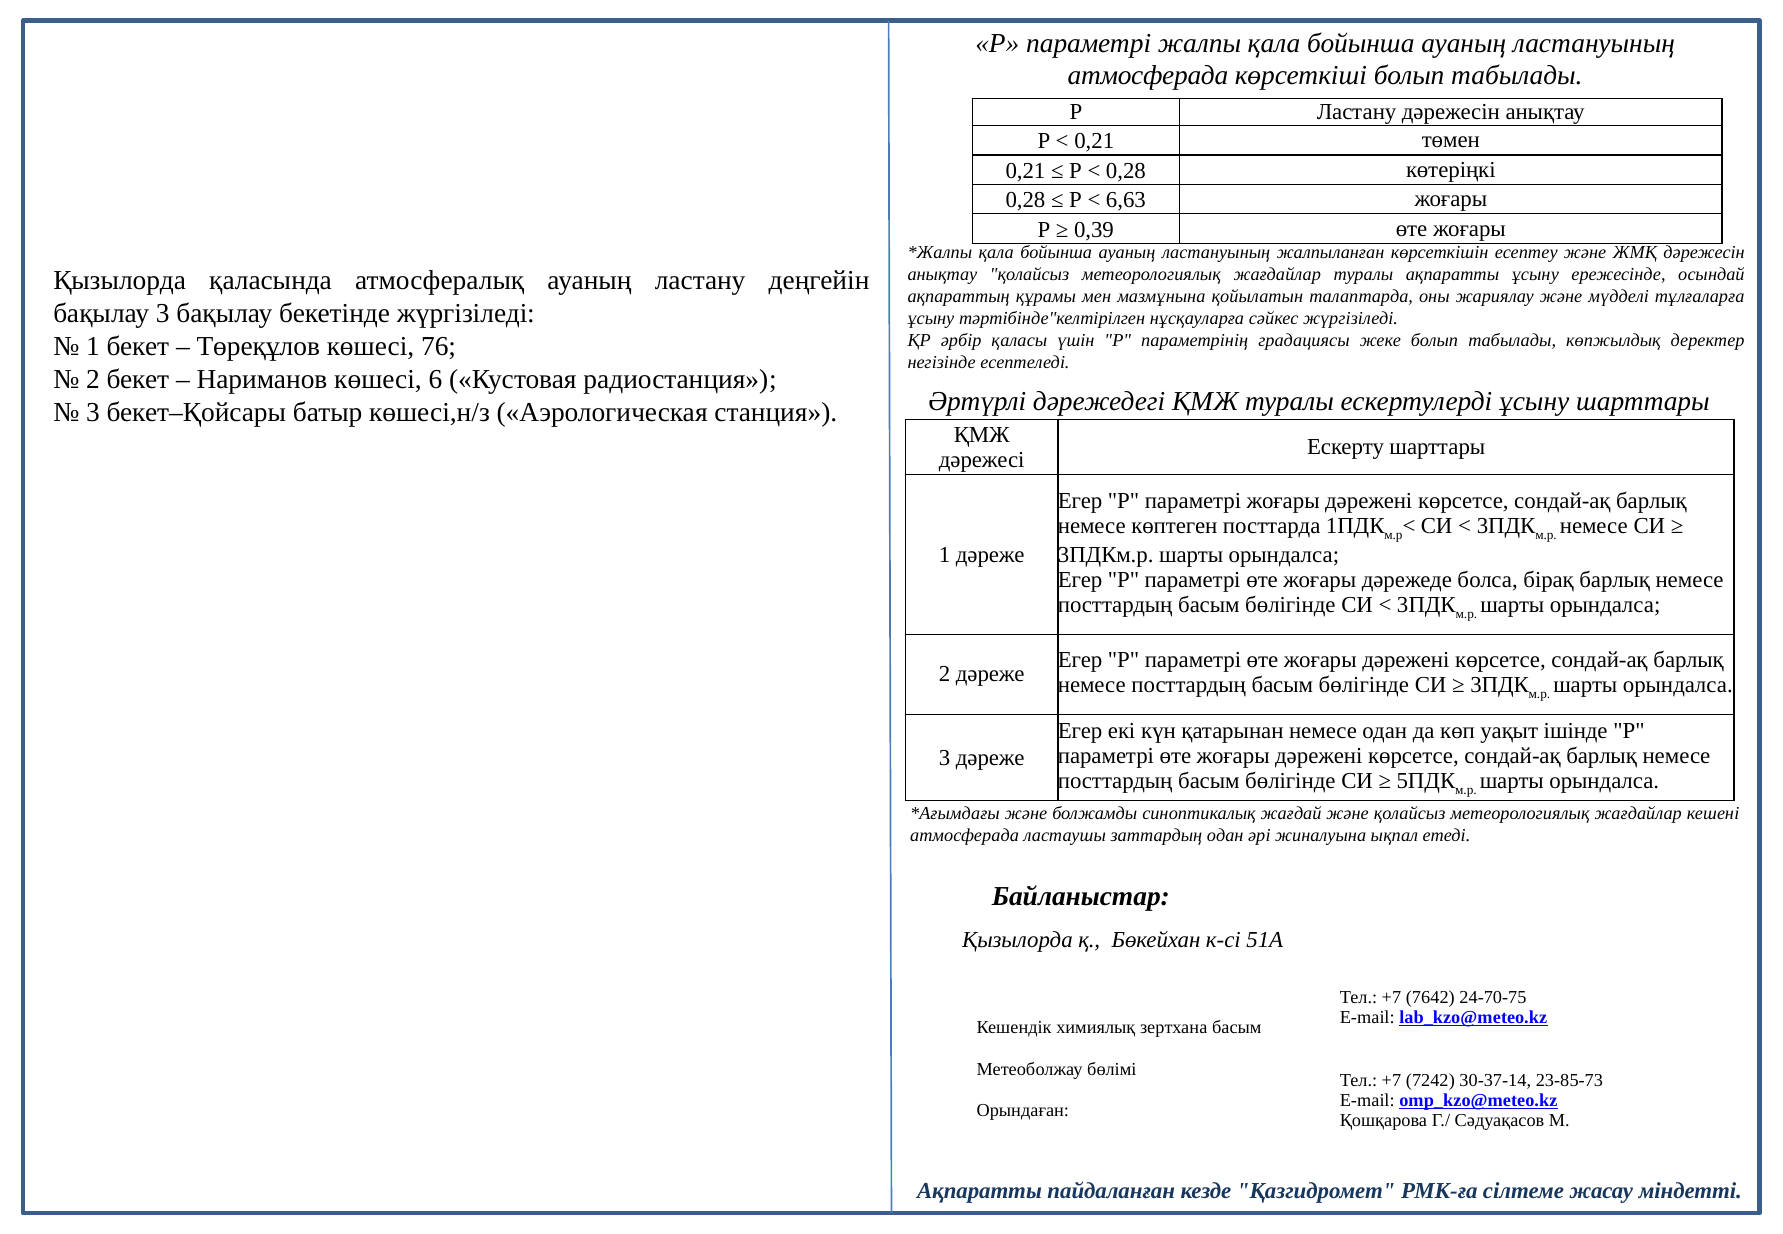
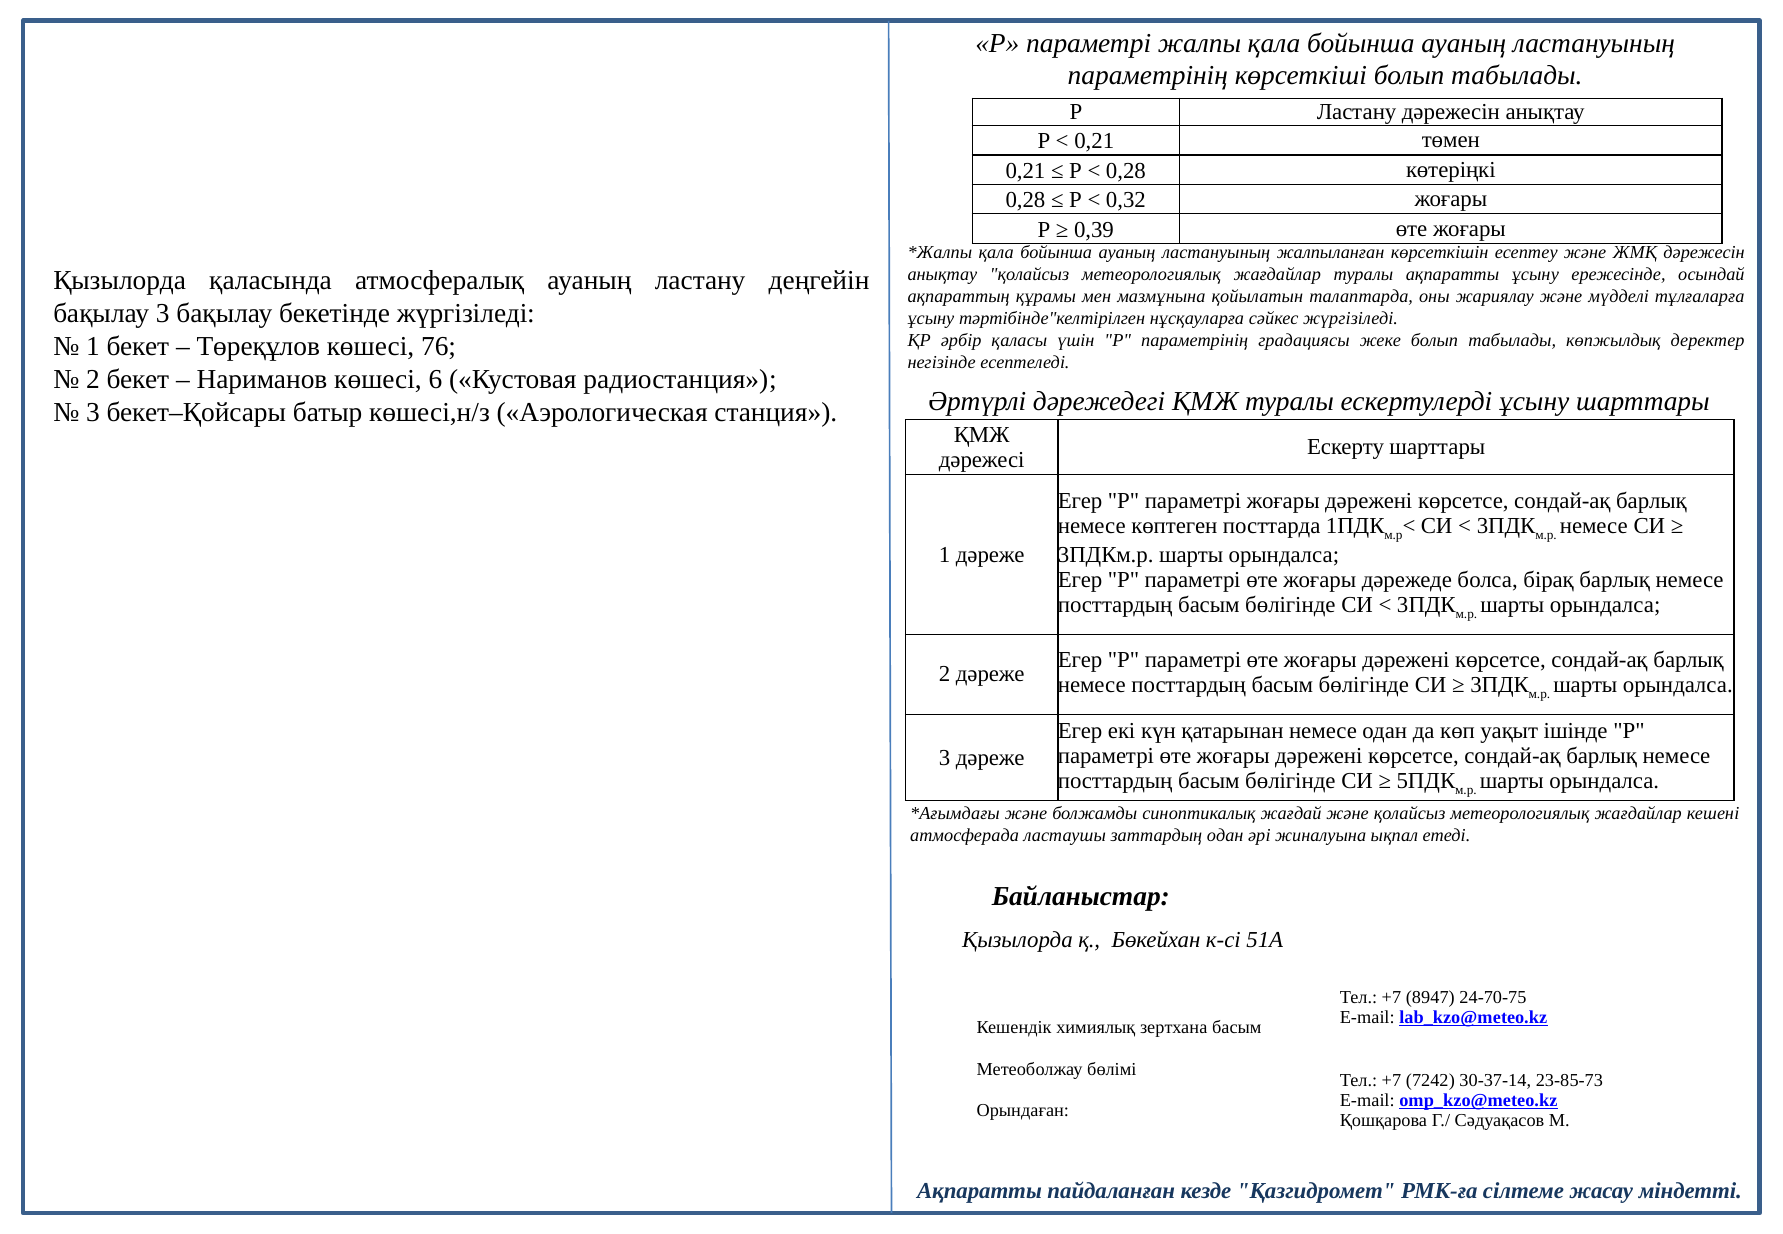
атмосферада at (1148, 76): атмосферада -> параметрінің
6,63: 6,63 -> 0,32
7642: 7642 -> 8947
